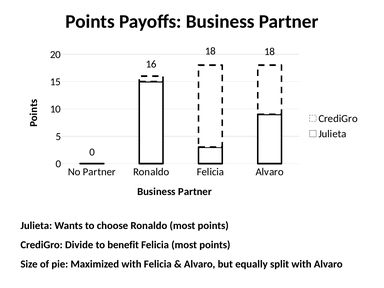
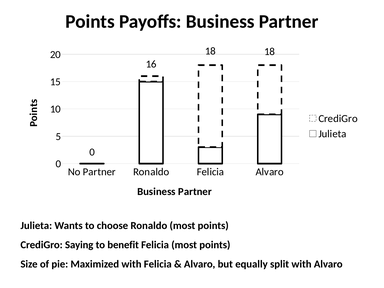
Divide: Divide -> Saying
